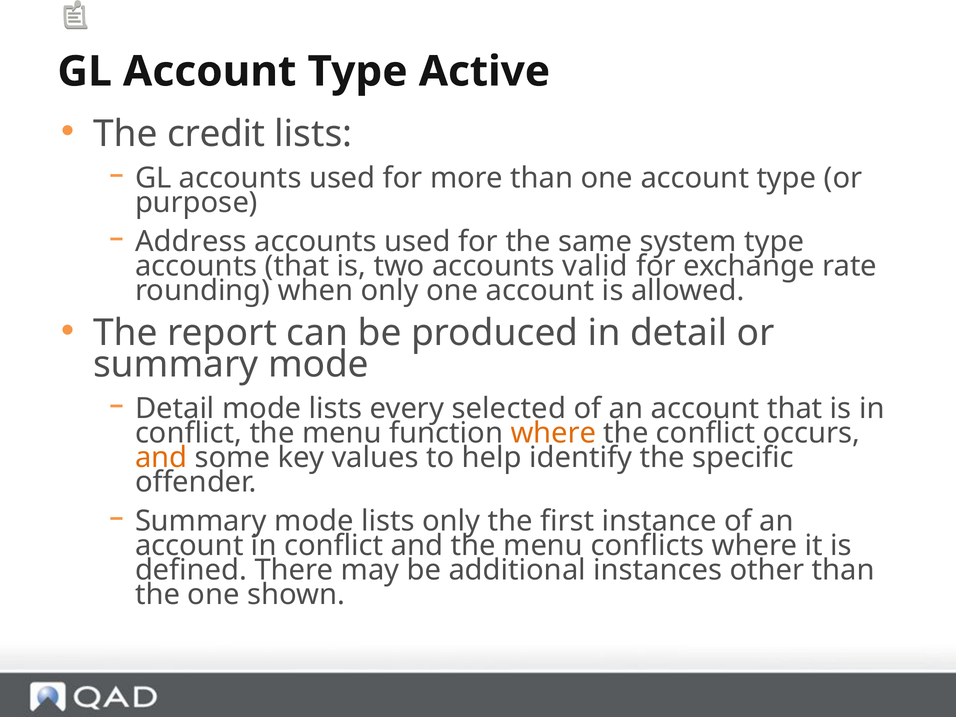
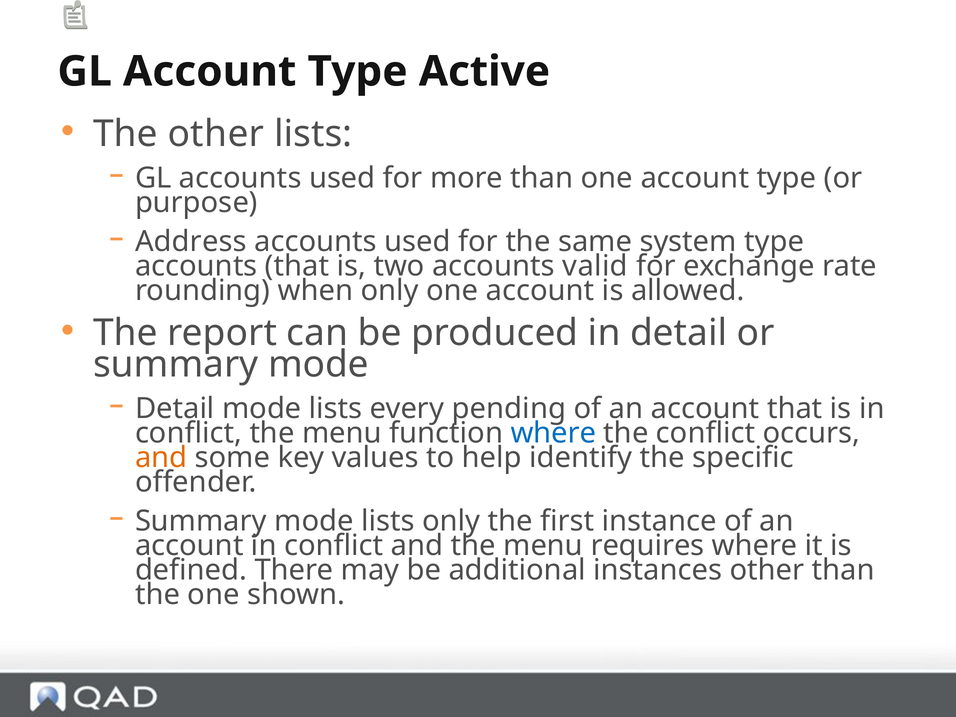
The credit: credit -> other
selected: selected -> pending
where at (553, 433) colour: orange -> blue
conflicts: conflicts -> requires
